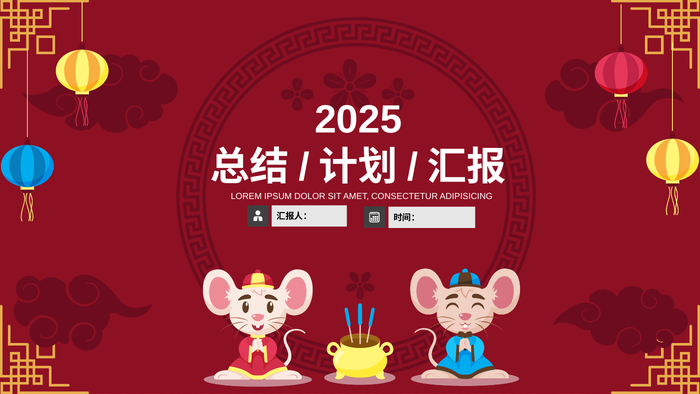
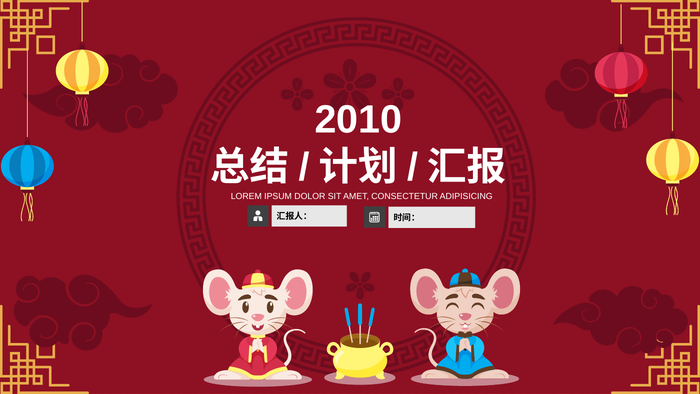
2025: 2025 -> 2010
